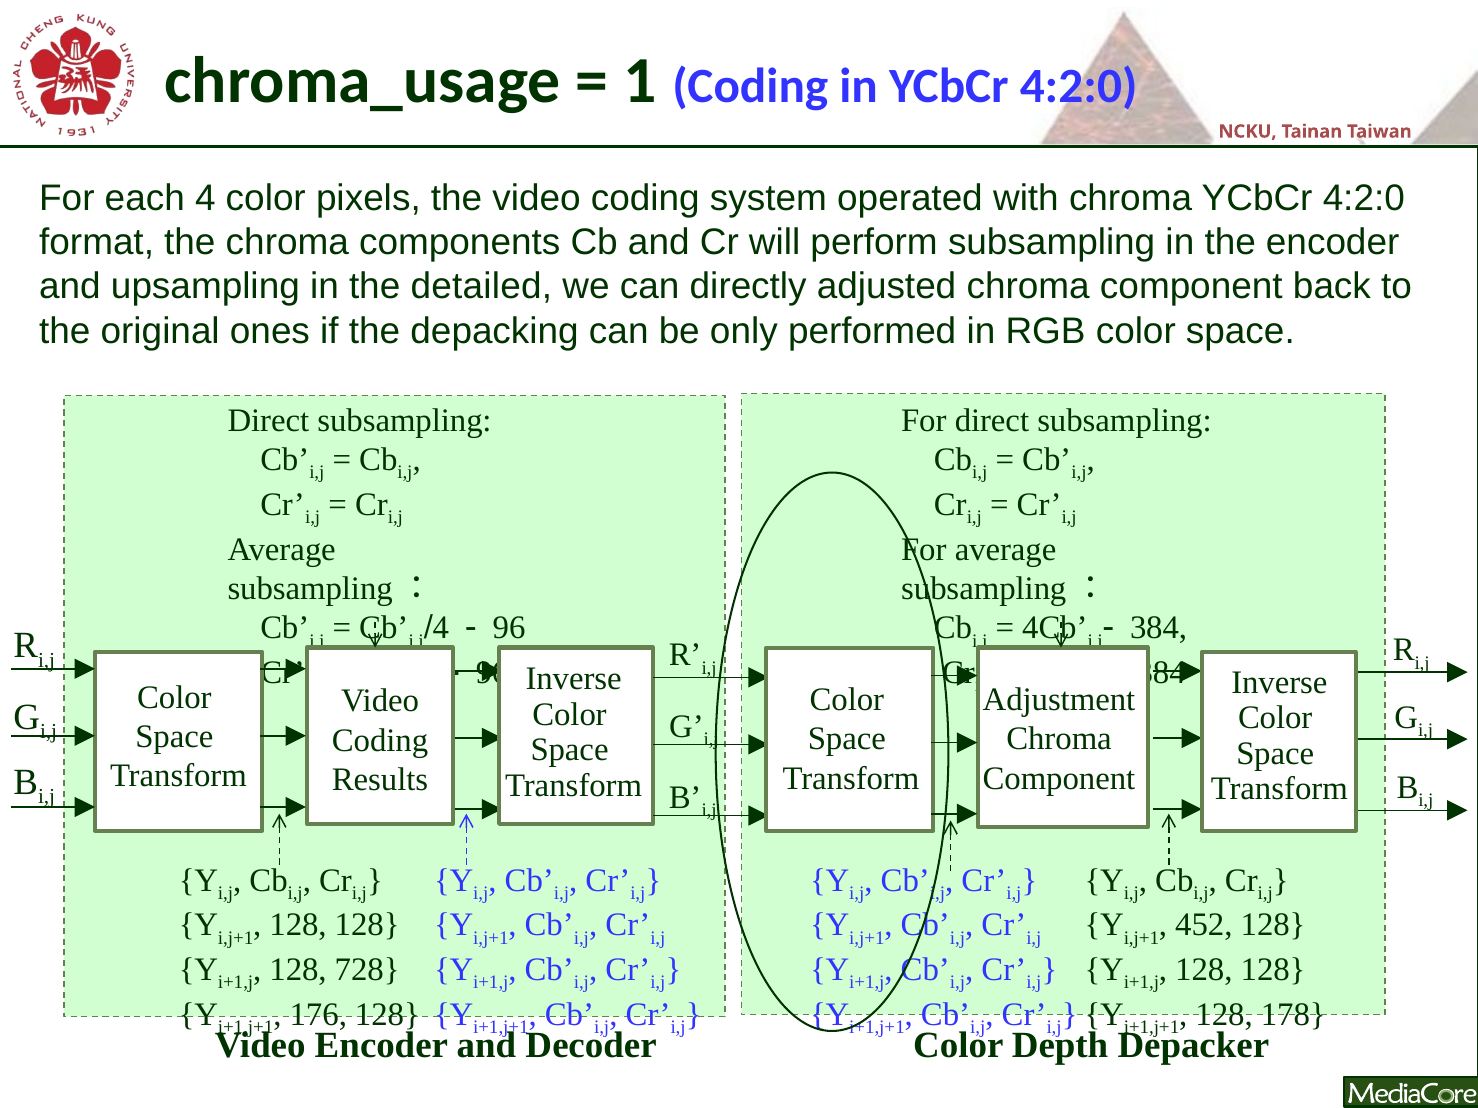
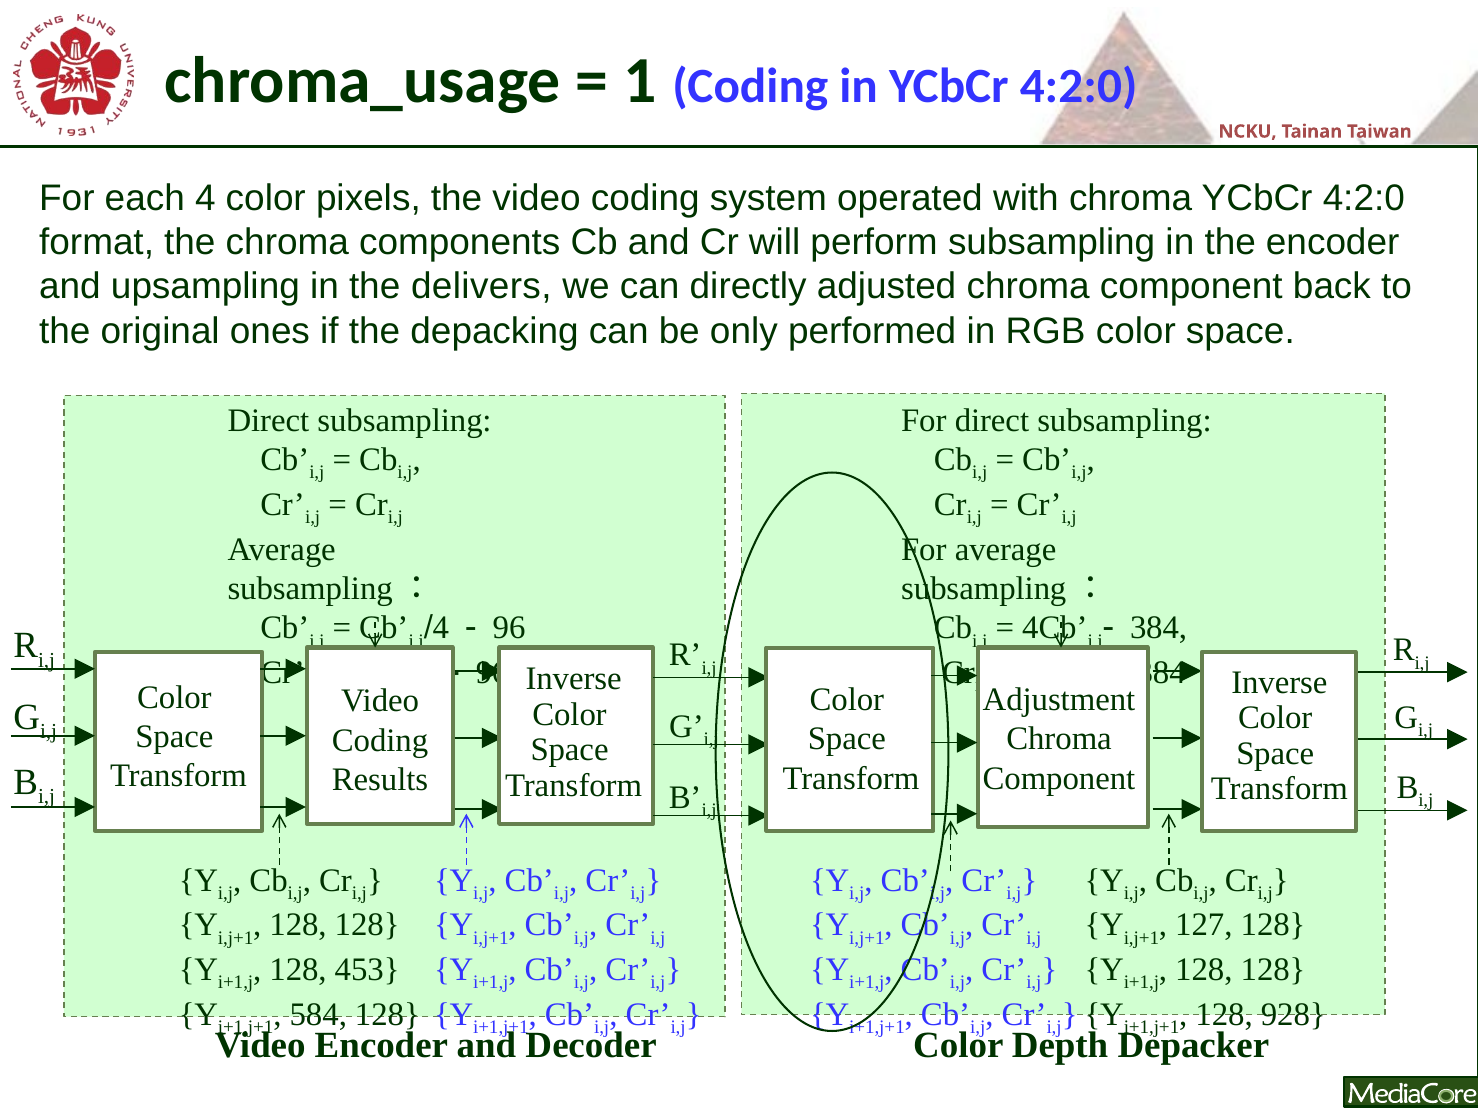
detailed: detailed -> delivers
452: 452 -> 127
728: 728 -> 453
176: 176 -> 584
178: 178 -> 928
